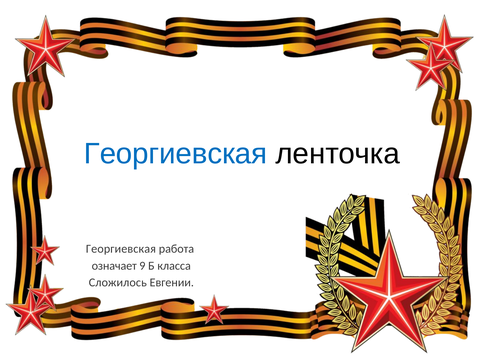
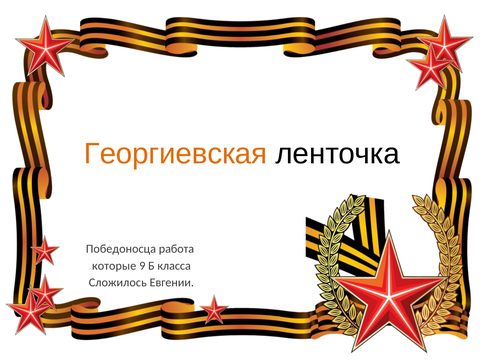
Георгиевская at (176, 154) colour: blue -> orange
Георгиевская at (121, 249): Георгиевская -> Победоносца
означает: означает -> которые
